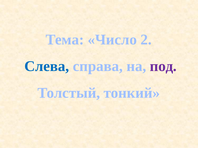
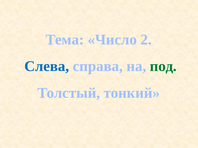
под colour: purple -> green
